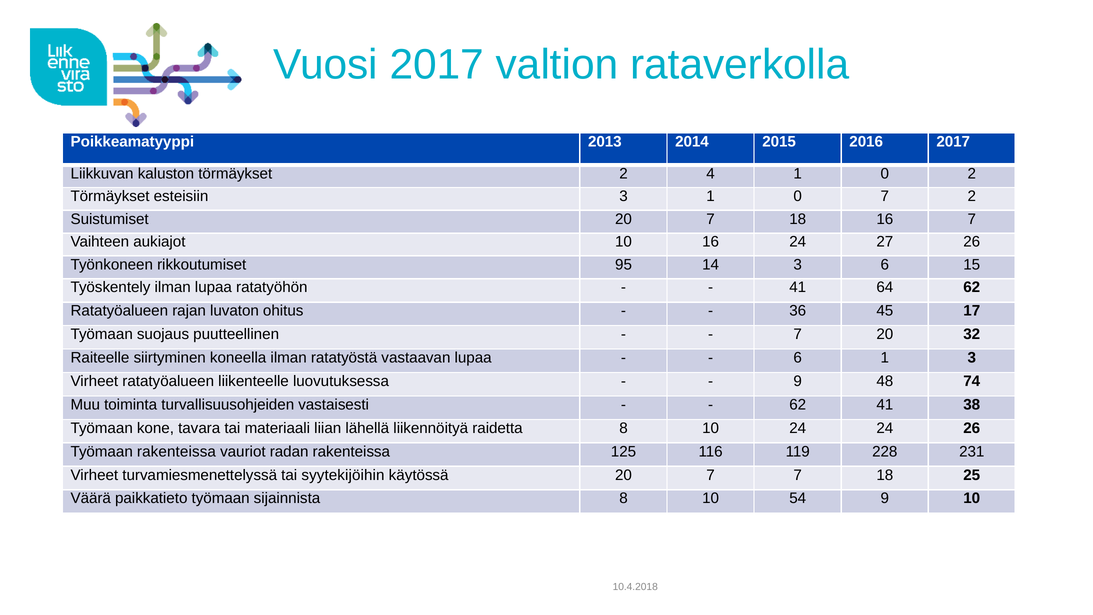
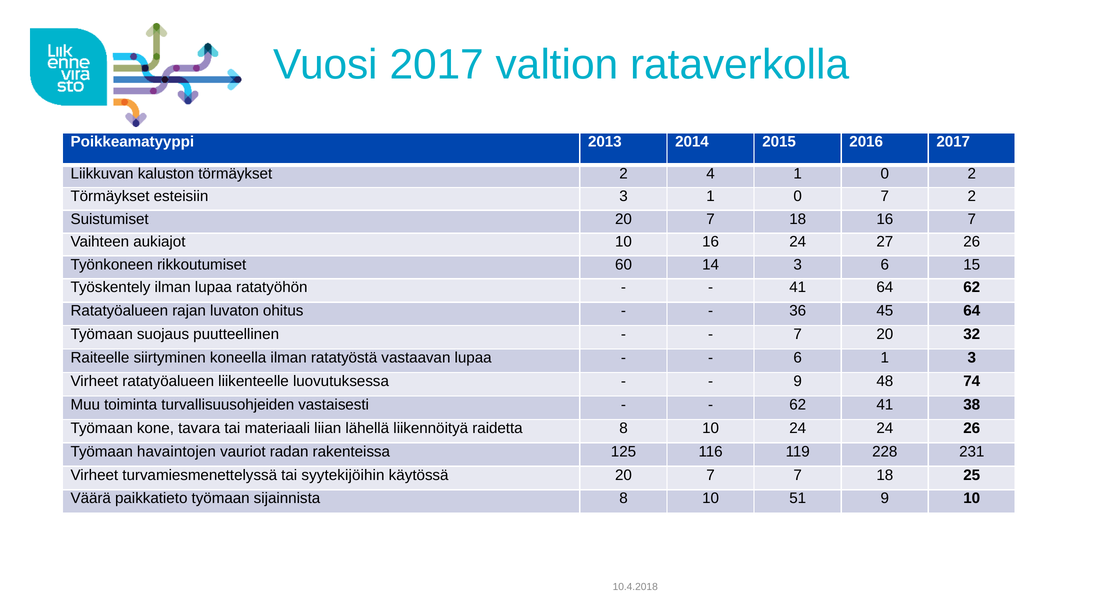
95: 95 -> 60
45 17: 17 -> 64
Työmaan rakenteissa: rakenteissa -> havaintojen
54: 54 -> 51
